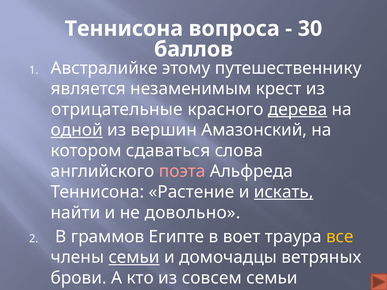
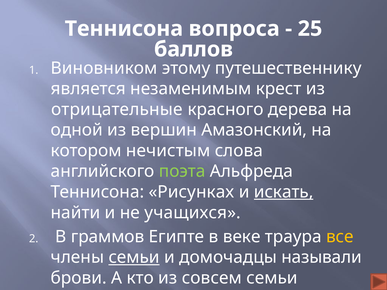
30: 30 -> 25
Австралийке: Австралийке -> Виновником
дерева underline: present -> none
одной underline: present -> none
сдаваться: сдаваться -> нечистым
поэта colour: pink -> light green
Растение: Растение -> Рисунках
довольно: довольно -> учащихся
воет: воет -> веке
ветряных: ветряных -> называли
